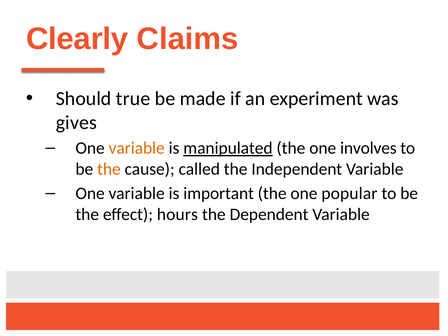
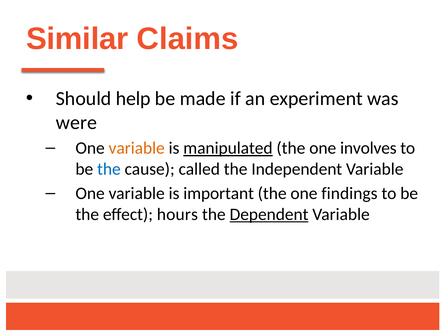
Clearly: Clearly -> Similar
true: true -> help
gives: gives -> were
the at (109, 169) colour: orange -> blue
popular: popular -> findings
Dependent underline: none -> present
